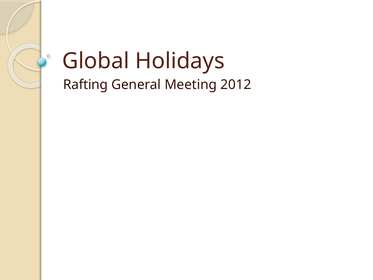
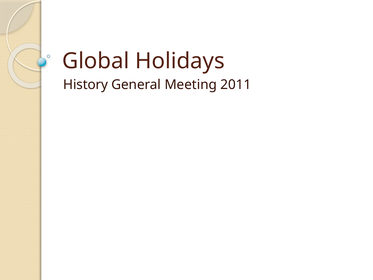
Rafting: Rafting -> History
2012: 2012 -> 2011
